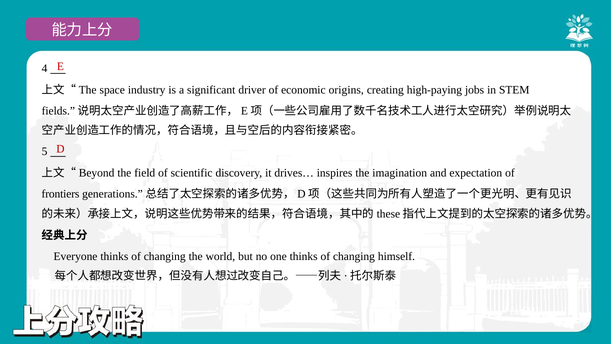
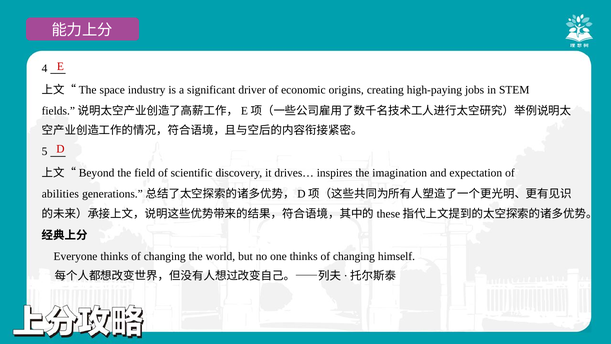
frontiers: frontiers -> abilities
